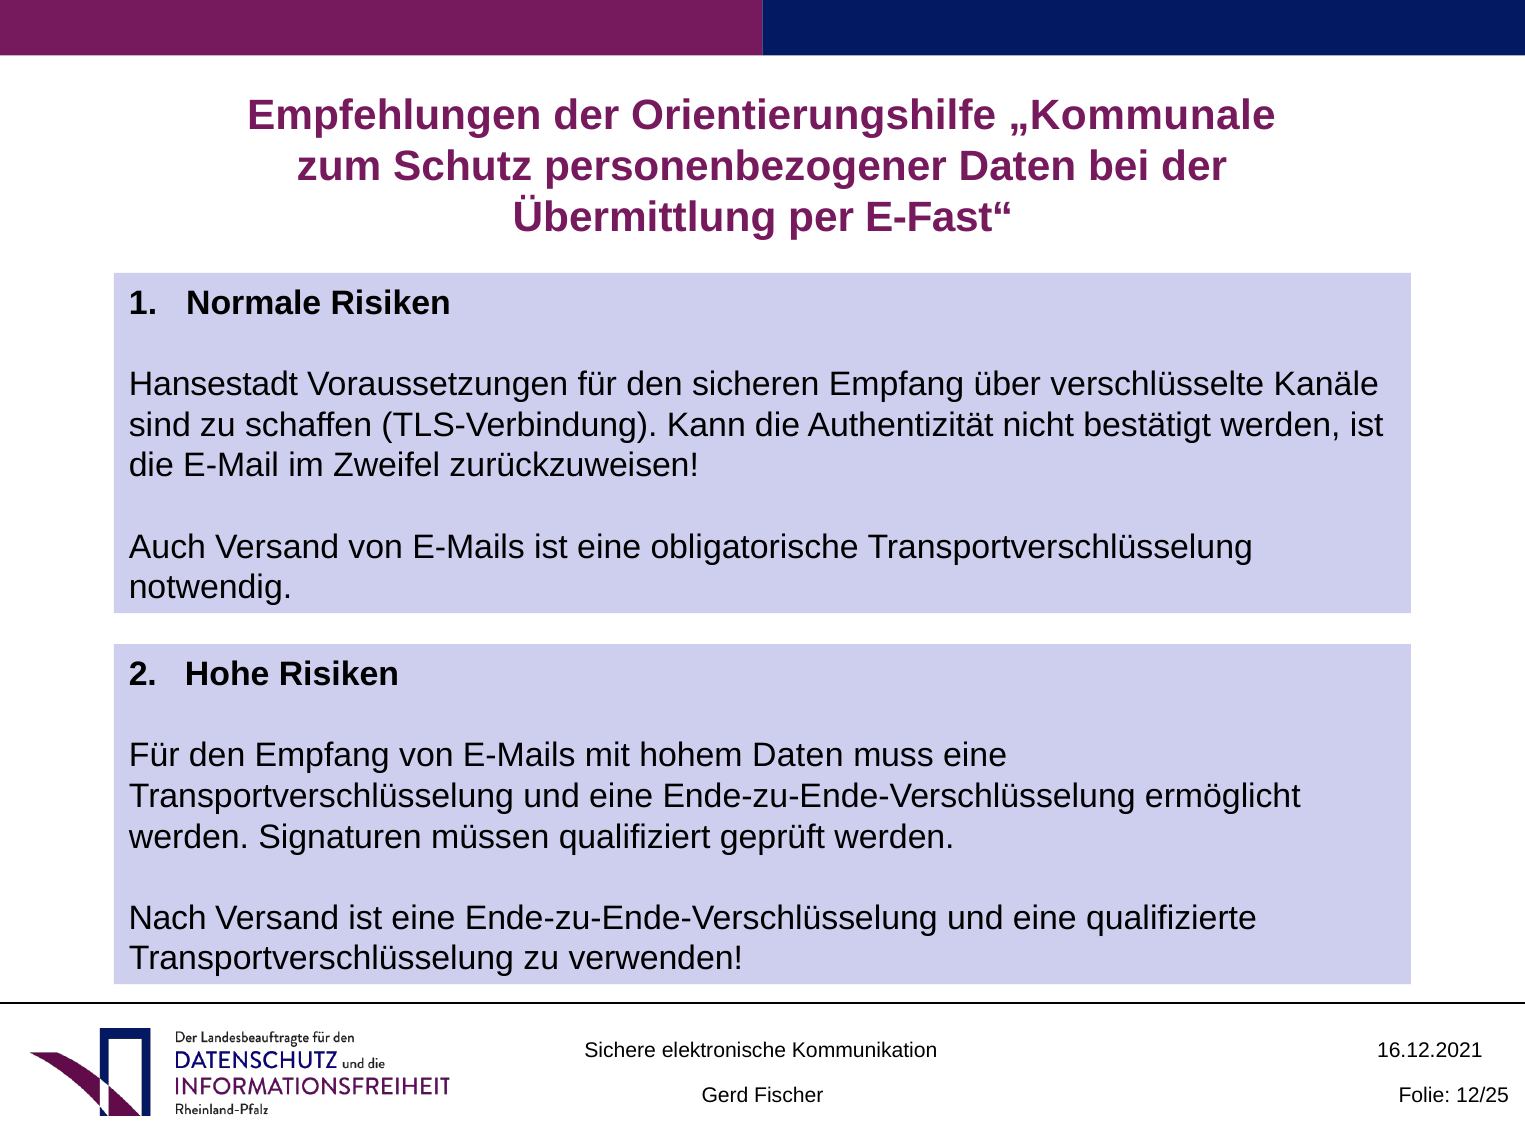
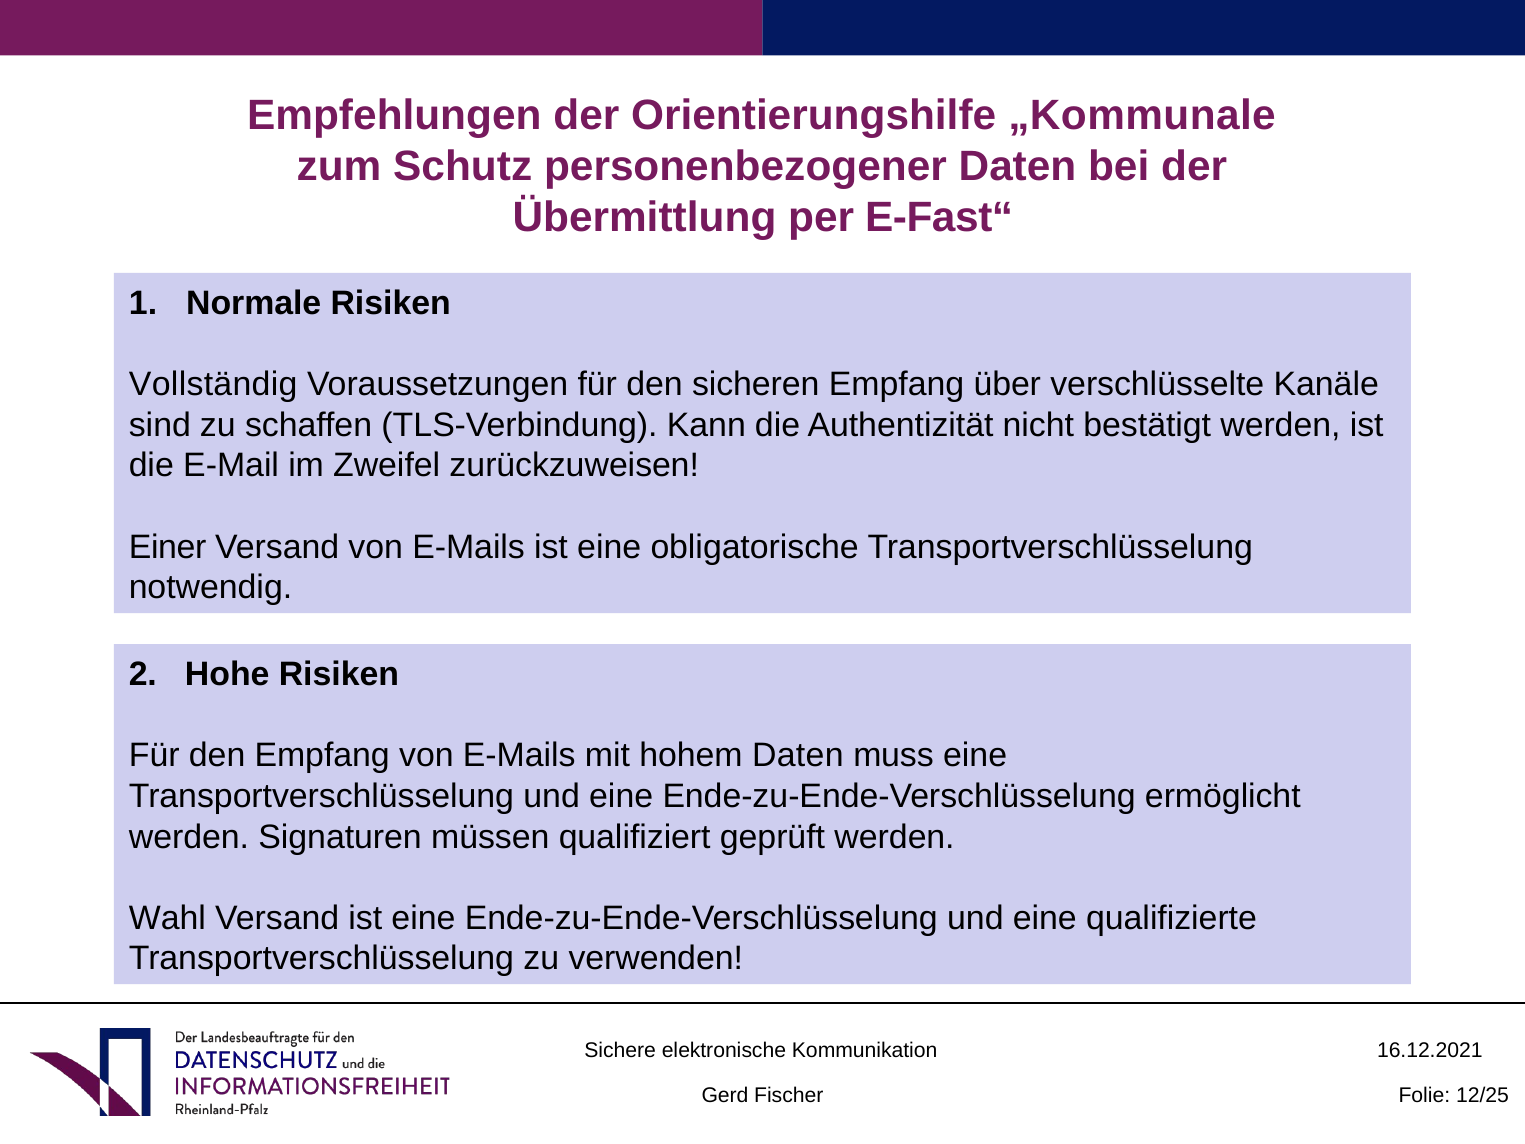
Hansestadt: Hansestadt -> Vollständig
Auch: Auch -> Einer
Nach: Nach -> Wahl
